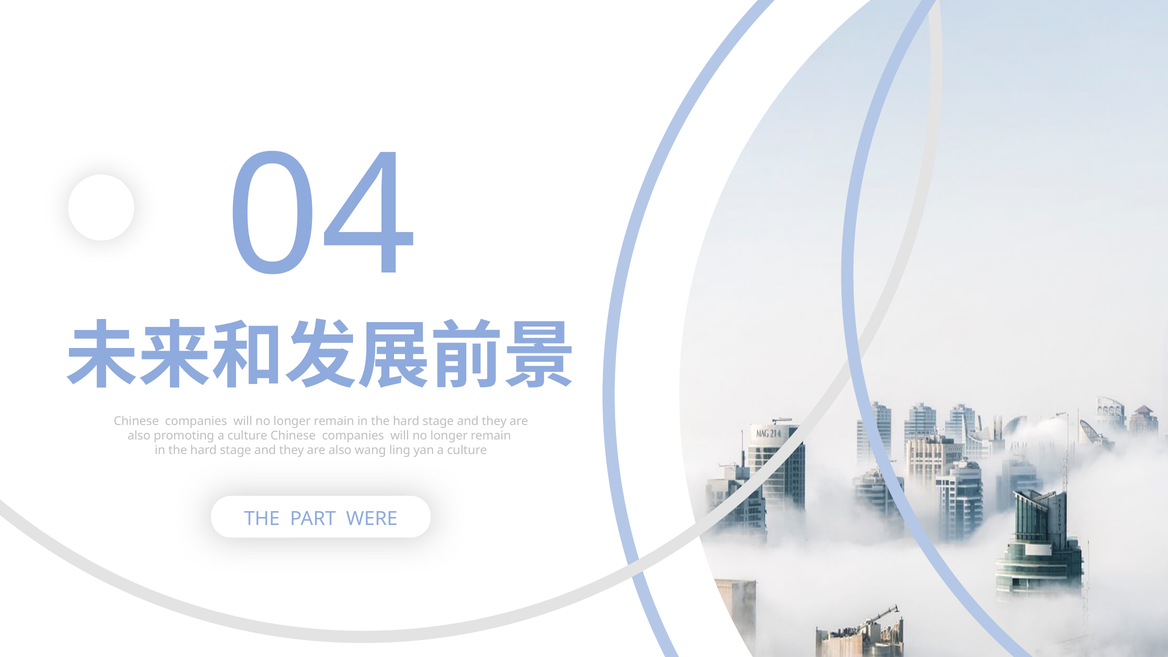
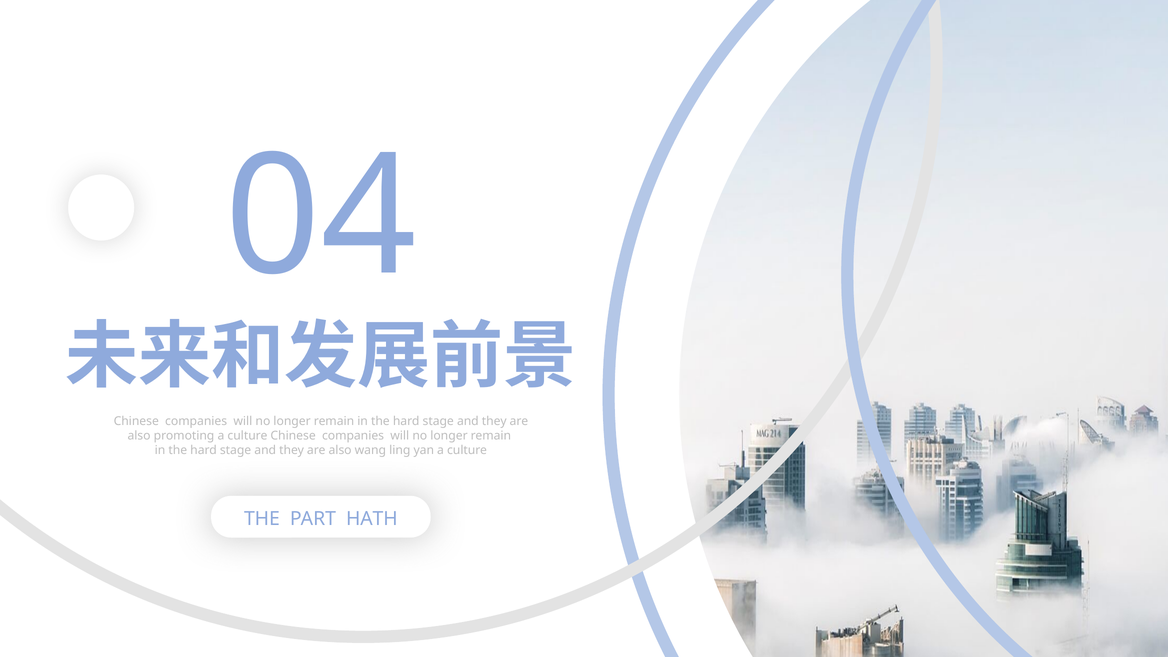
WERE: WERE -> HATH
